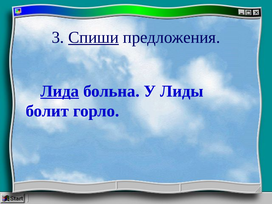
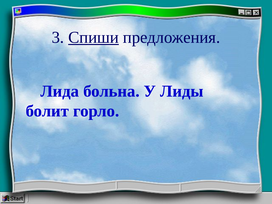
Лида underline: present -> none
